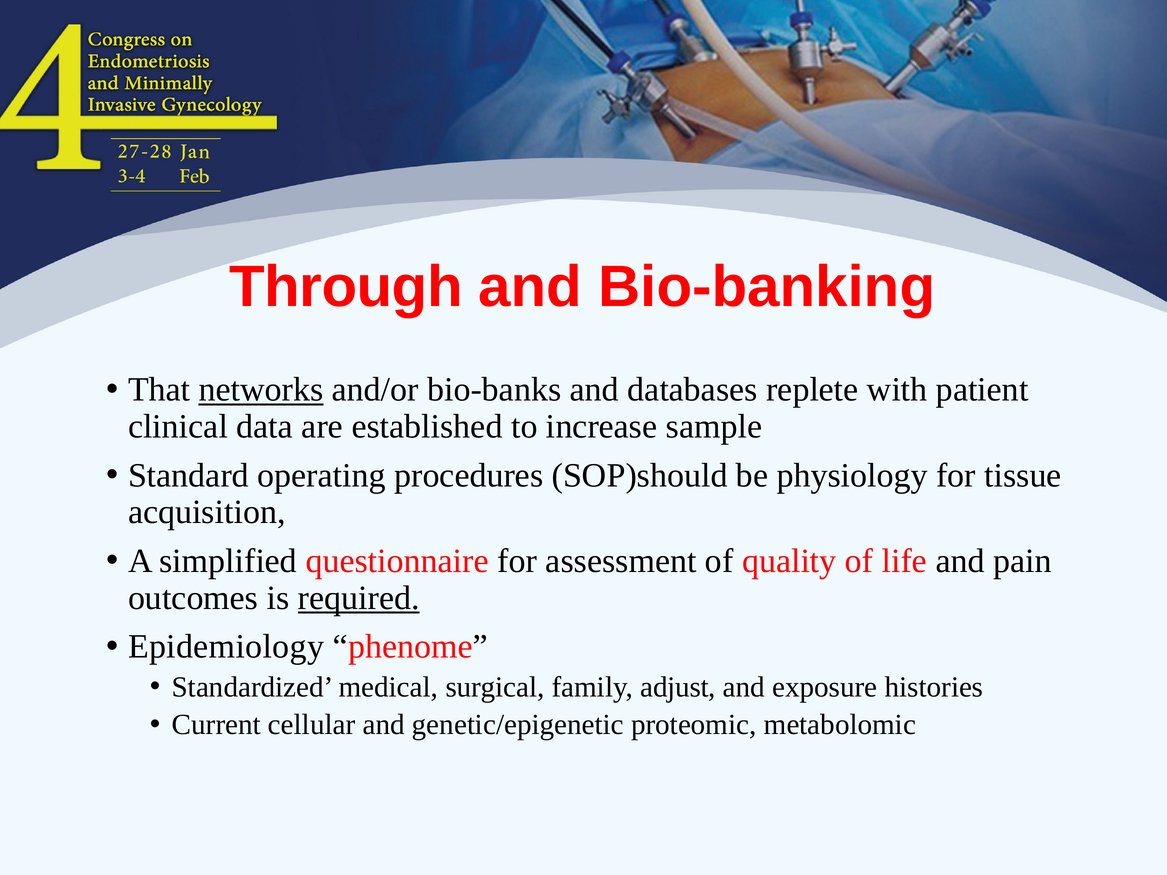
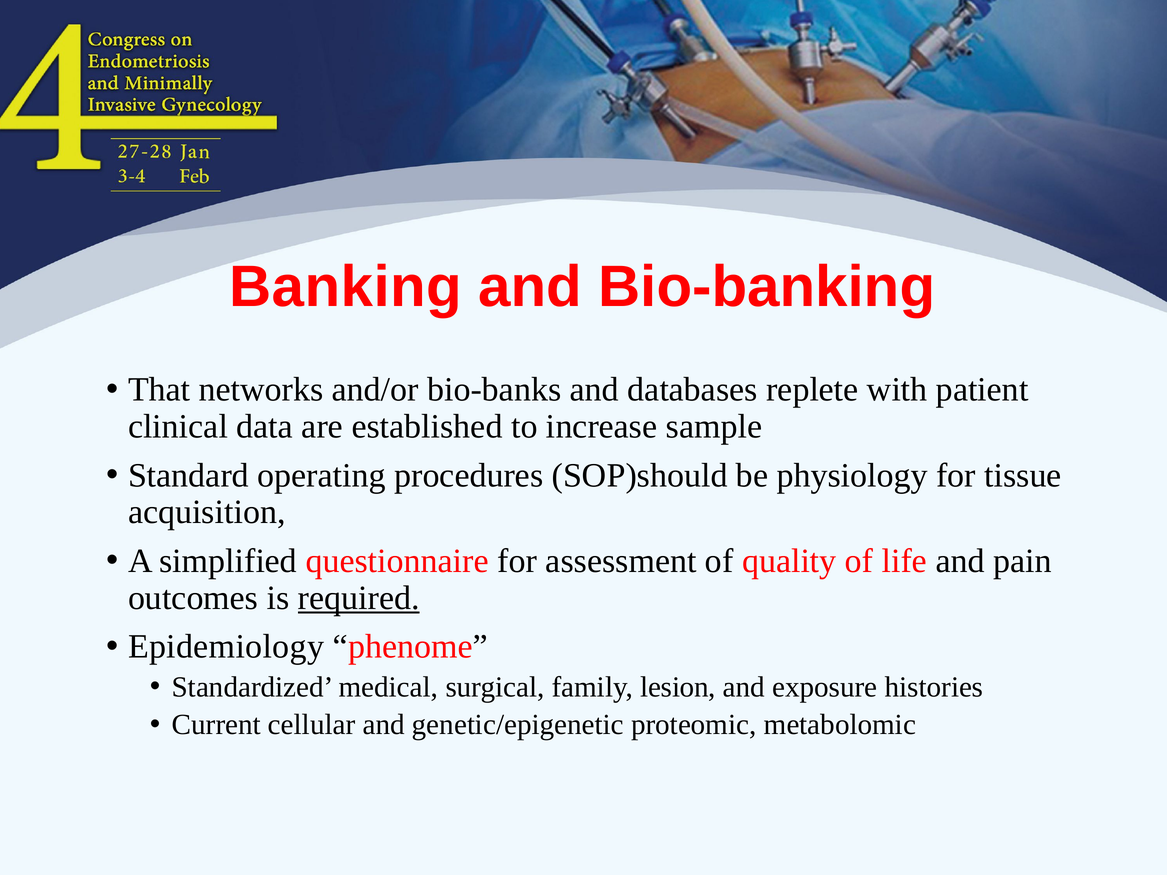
Through: Through -> Banking
networks underline: present -> none
adjust: adjust -> lesion
